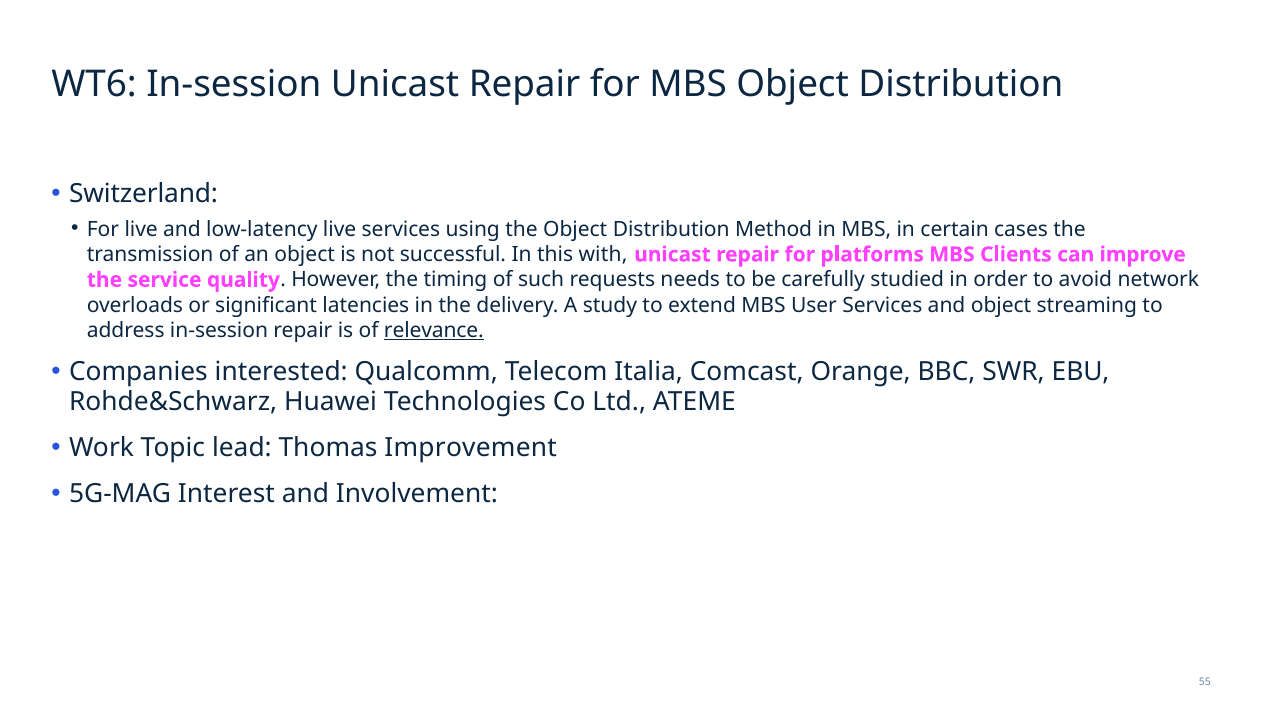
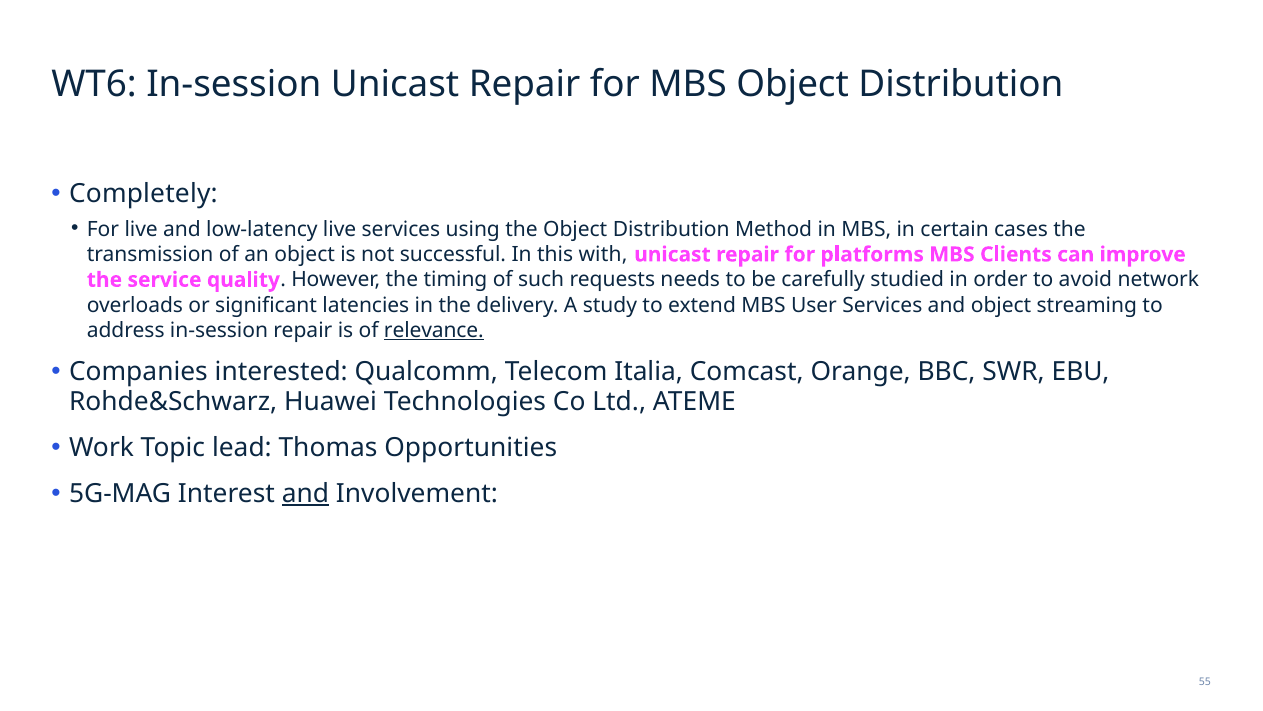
Switzerland: Switzerland -> Completely
Improvement: Improvement -> Opportunities
and at (305, 493) underline: none -> present
